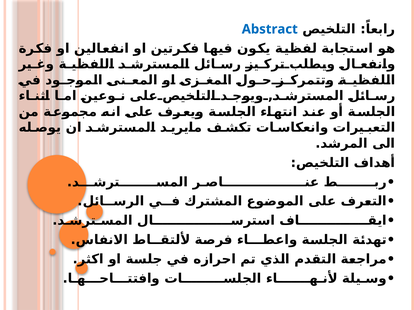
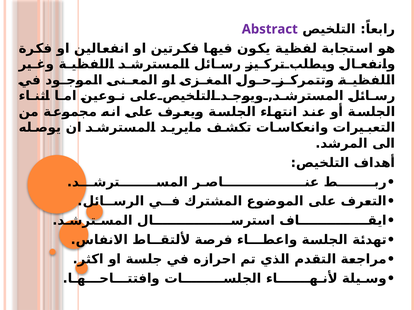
Abstract colour: blue -> purple
